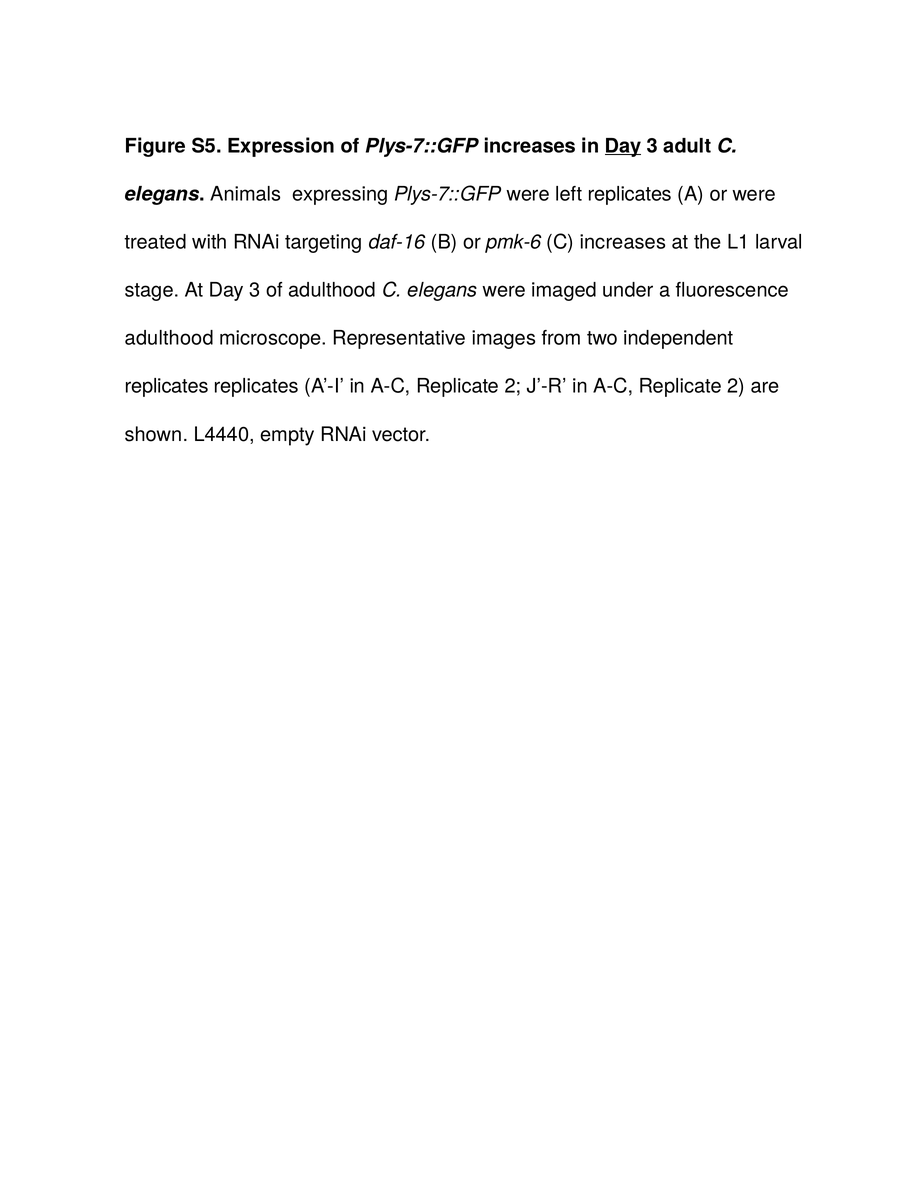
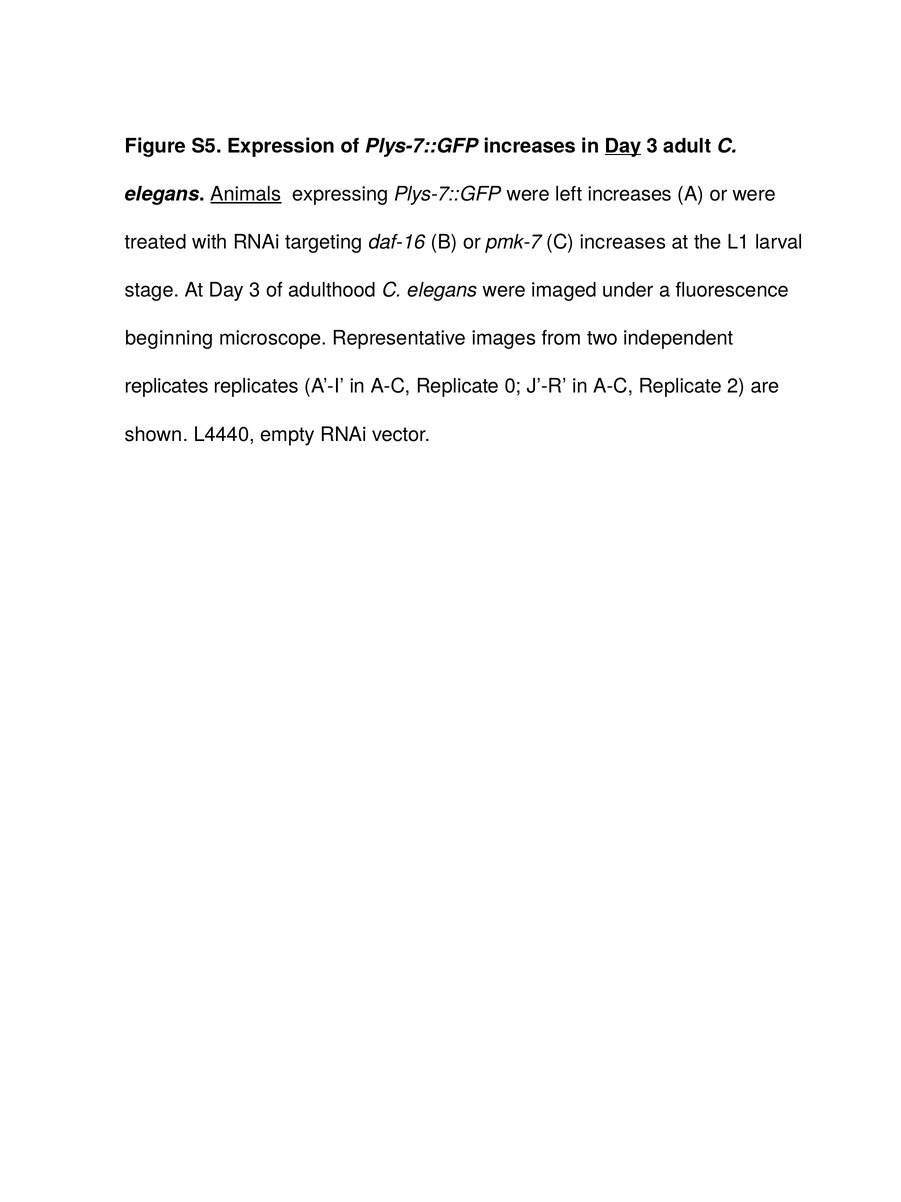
Animals underline: none -> present
left replicates: replicates -> increases
pmk-6: pmk-6 -> pmk-7
adulthood at (169, 338): adulthood -> beginning
2 at (513, 386): 2 -> 0
